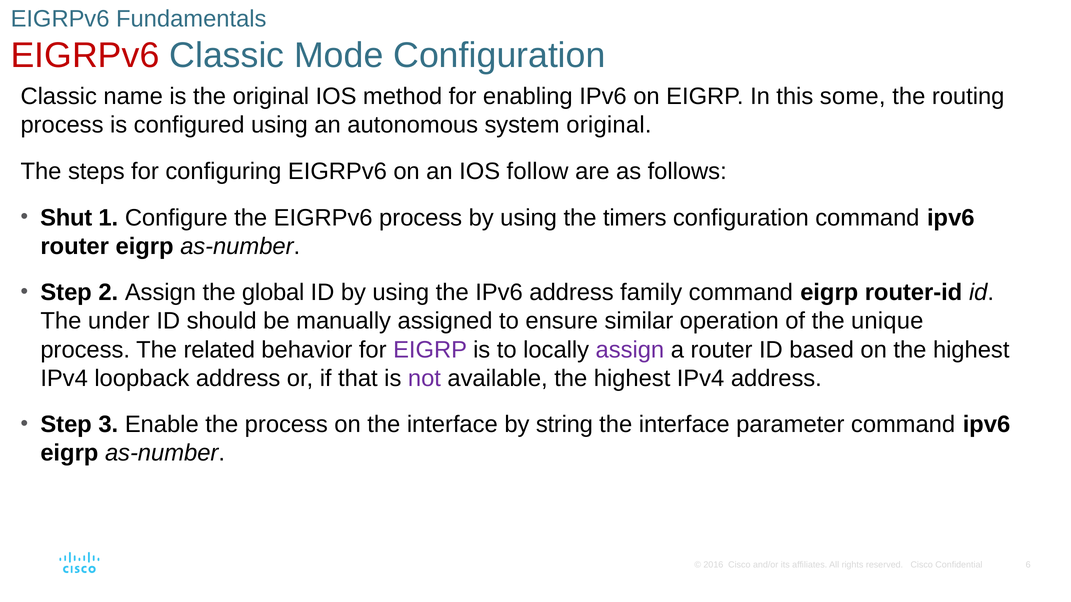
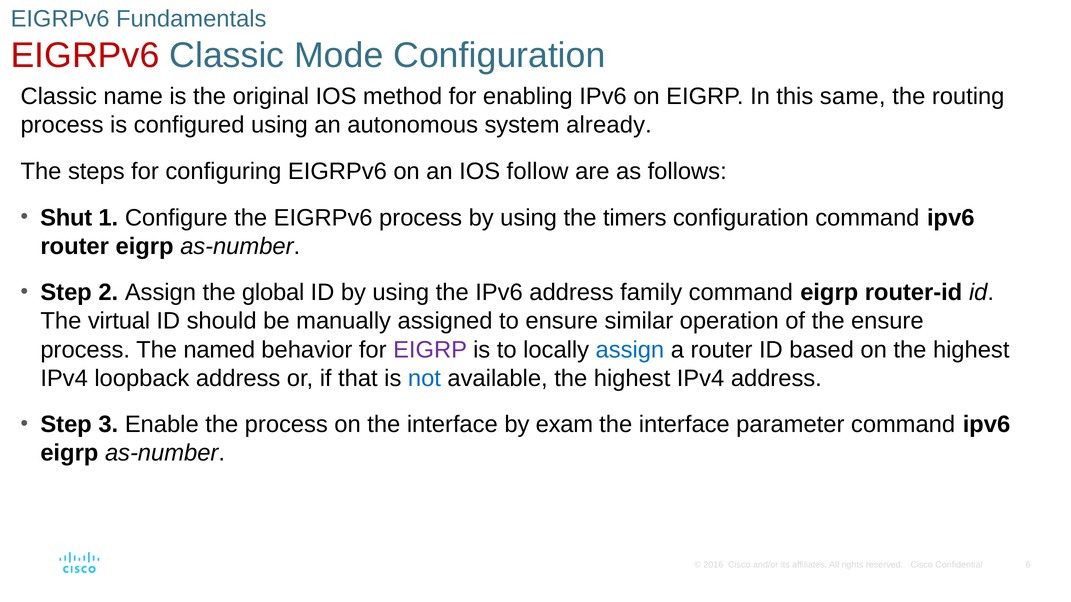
some: some -> same
system original: original -> already
under: under -> virtual
the unique: unique -> ensure
related: related -> named
assign at (630, 350) colour: purple -> blue
not colour: purple -> blue
string: string -> exam
